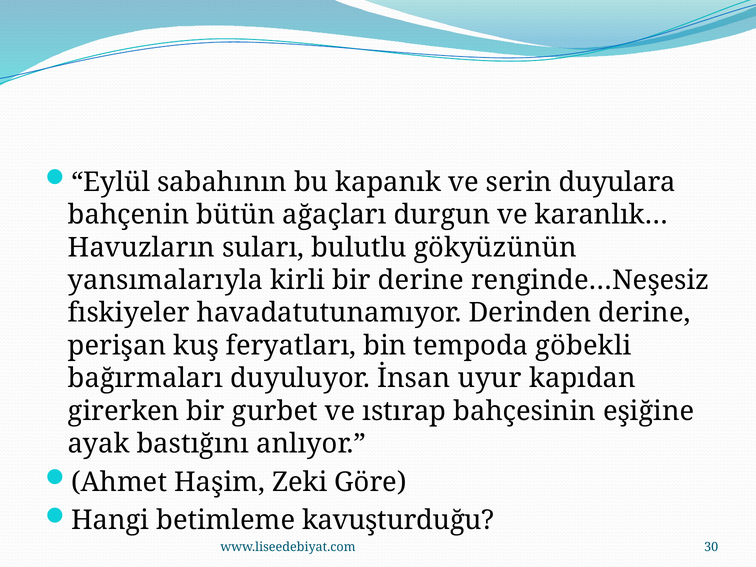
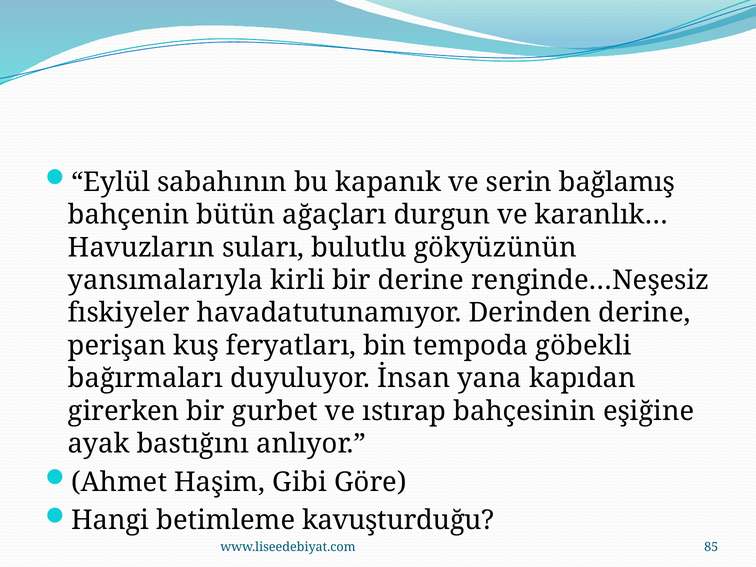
duyulara: duyulara -> bağlamış
uyur: uyur -> yana
Zeki: Zeki -> Gibi
30: 30 -> 85
